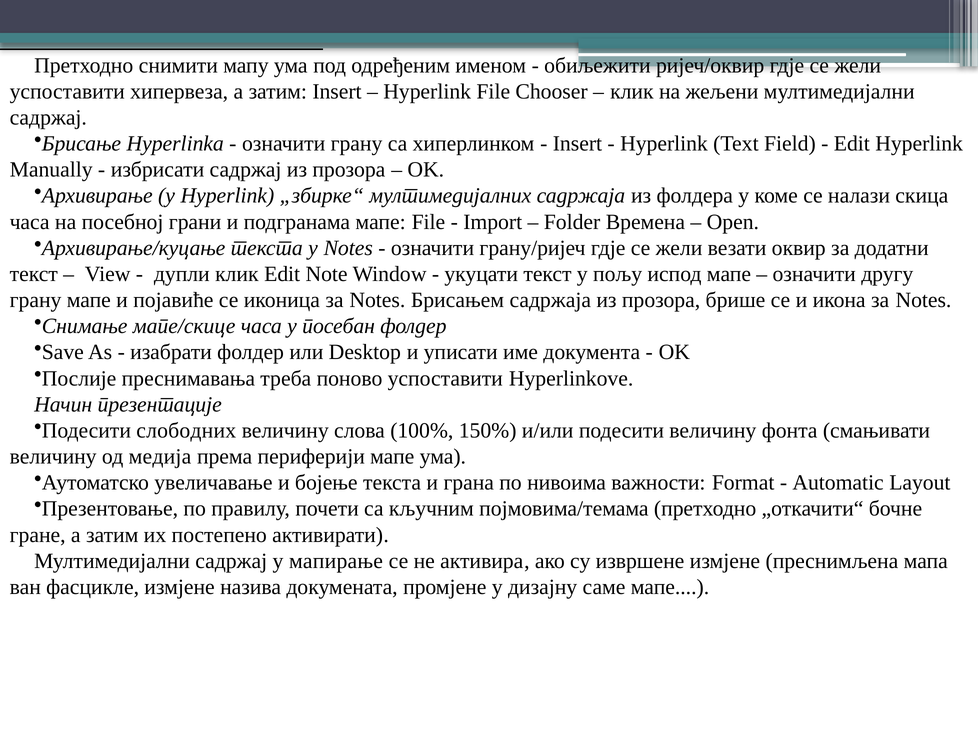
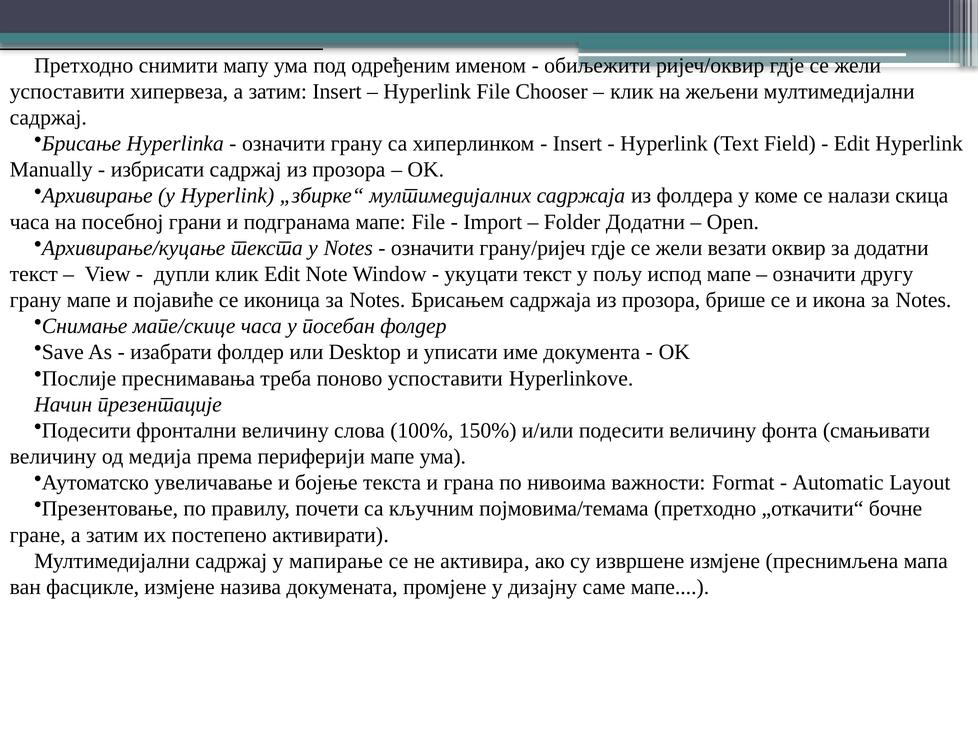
Folder Времена: Времена -> Додатни
слободних: слободних -> фронтални
